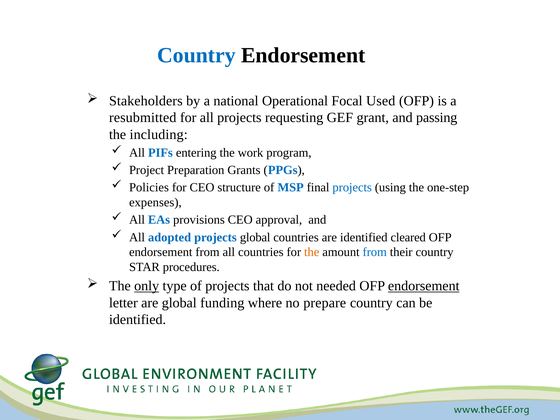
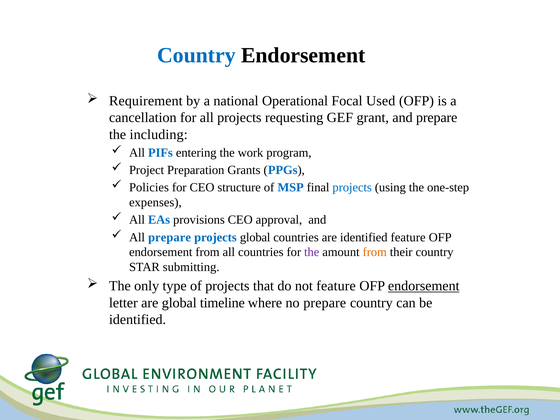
Stakeholders: Stakeholders -> Requirement
resubmitted: resubmitted -> cancellation
and passing: passing -> prepare
All adopted: adopted -> prepare
identified cleared: cleared -> feature
the at (312, 252) colour: orange -> purple
from at (375, 252) colour: blue -> orange
procedures: procedures -> submitting
only underline: present -> none
not needed: needed -> feature
funding: funding -> timeline
